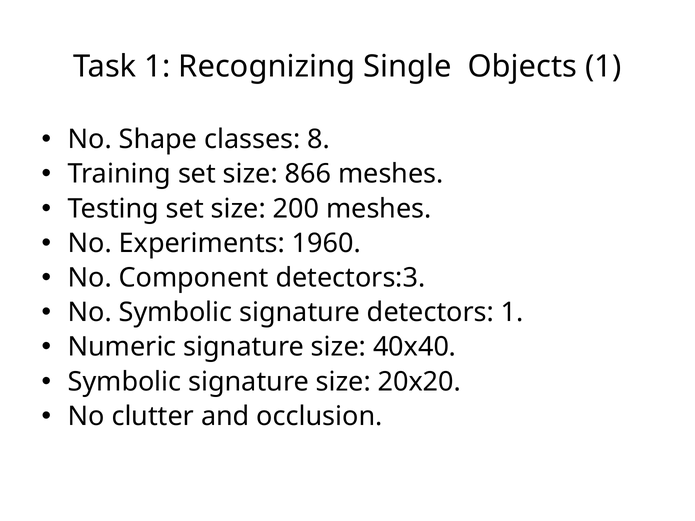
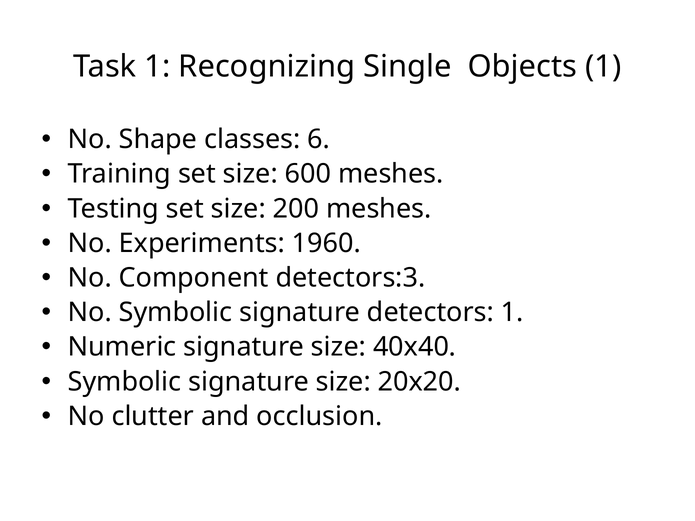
8: 8 -> 6
866: 866 -> 600
